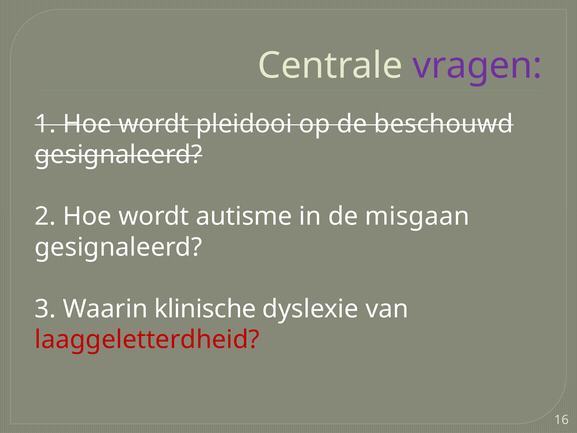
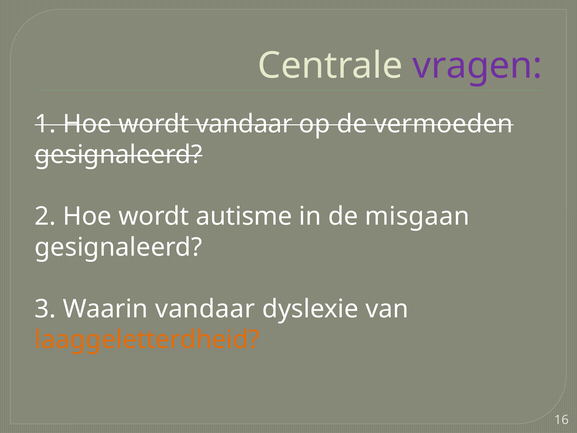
wordt pleidooi: pleidooi -> vandaar
beschouwd: beschouwd -> vermoeden
Waarin klinische: klinische -> vandaar
laaggeletterdheid colour: red -> orange
